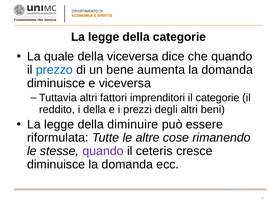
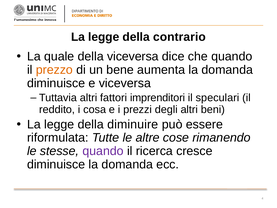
della categorie: categorie -> contrario
prezzo colour: blue -> orange
il categorie: categorie -> speculari
i della: della -> cosa
ceteris: ceteris -> ricerca
